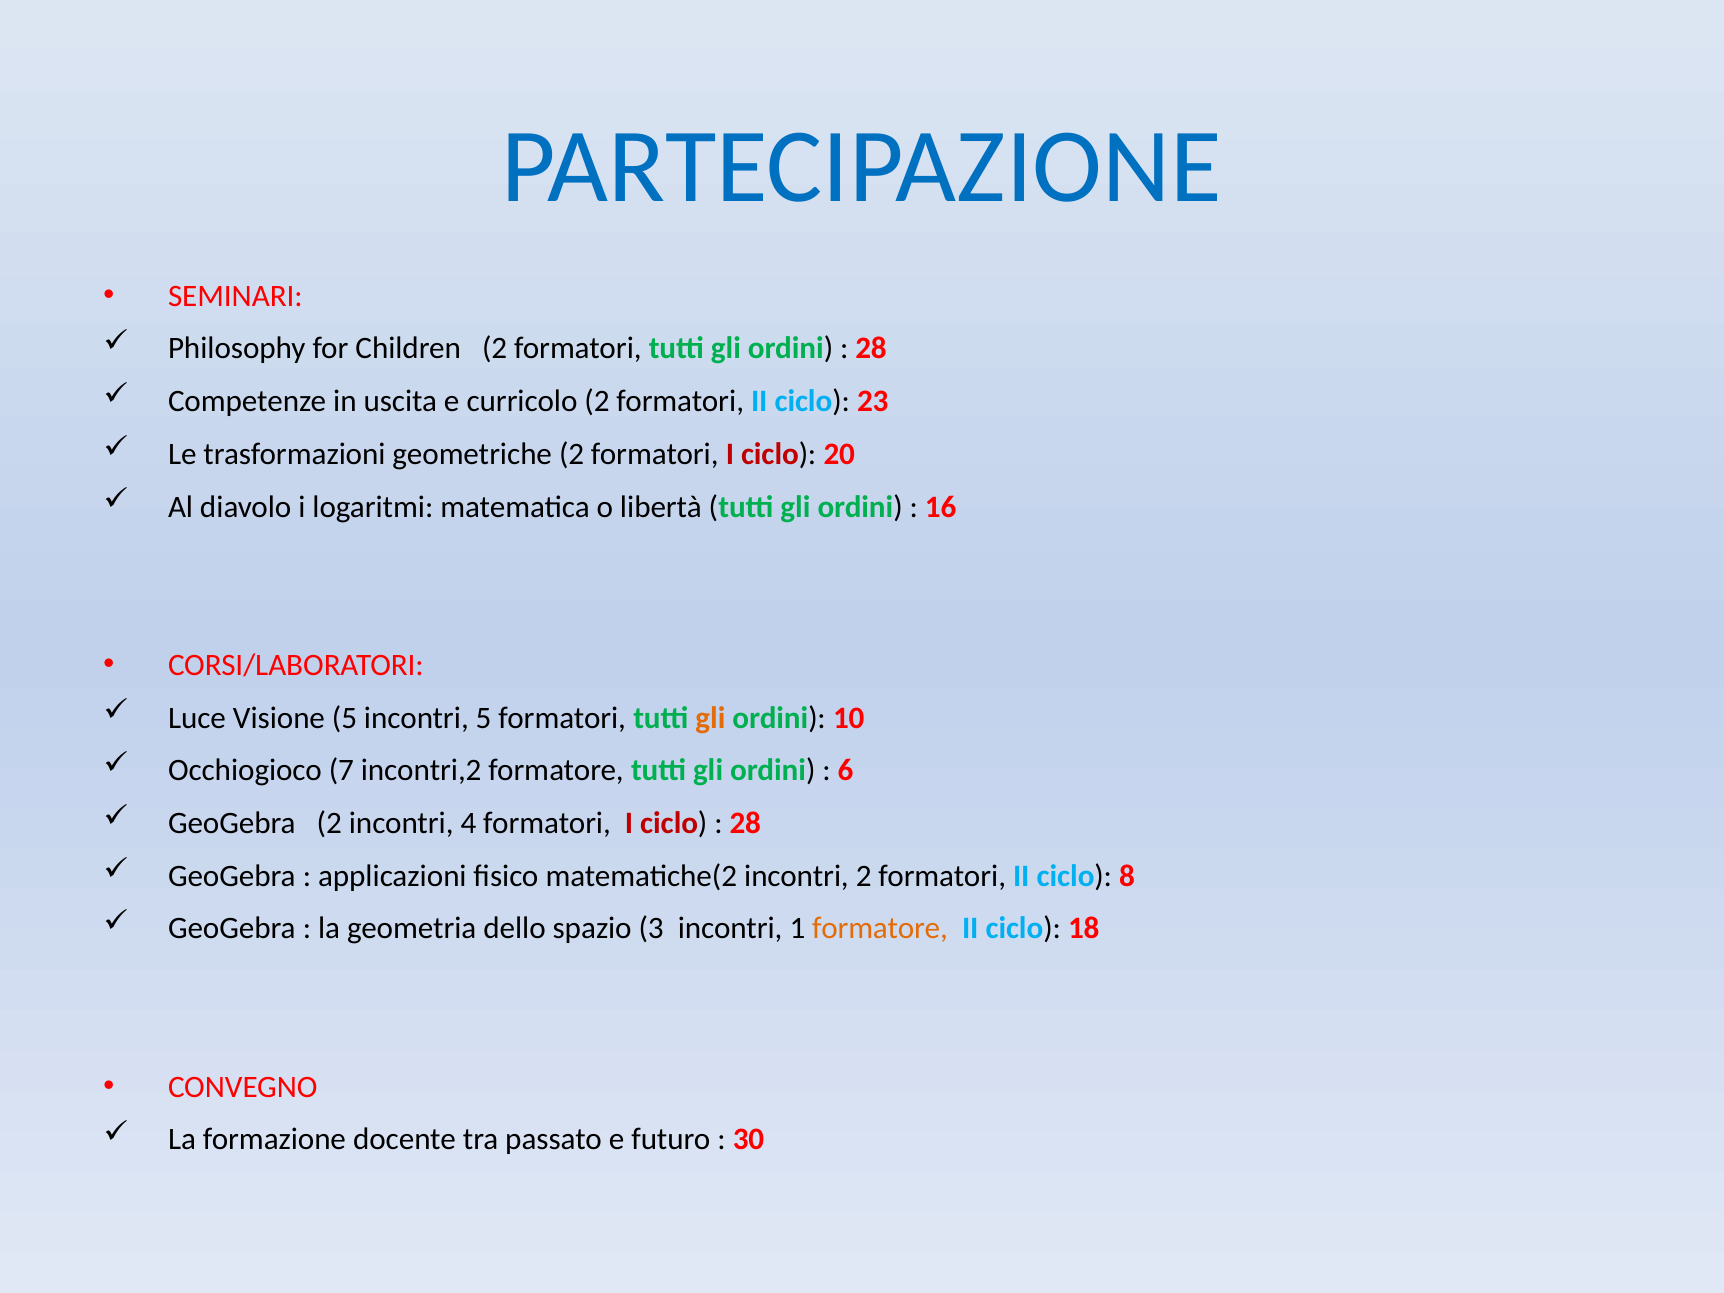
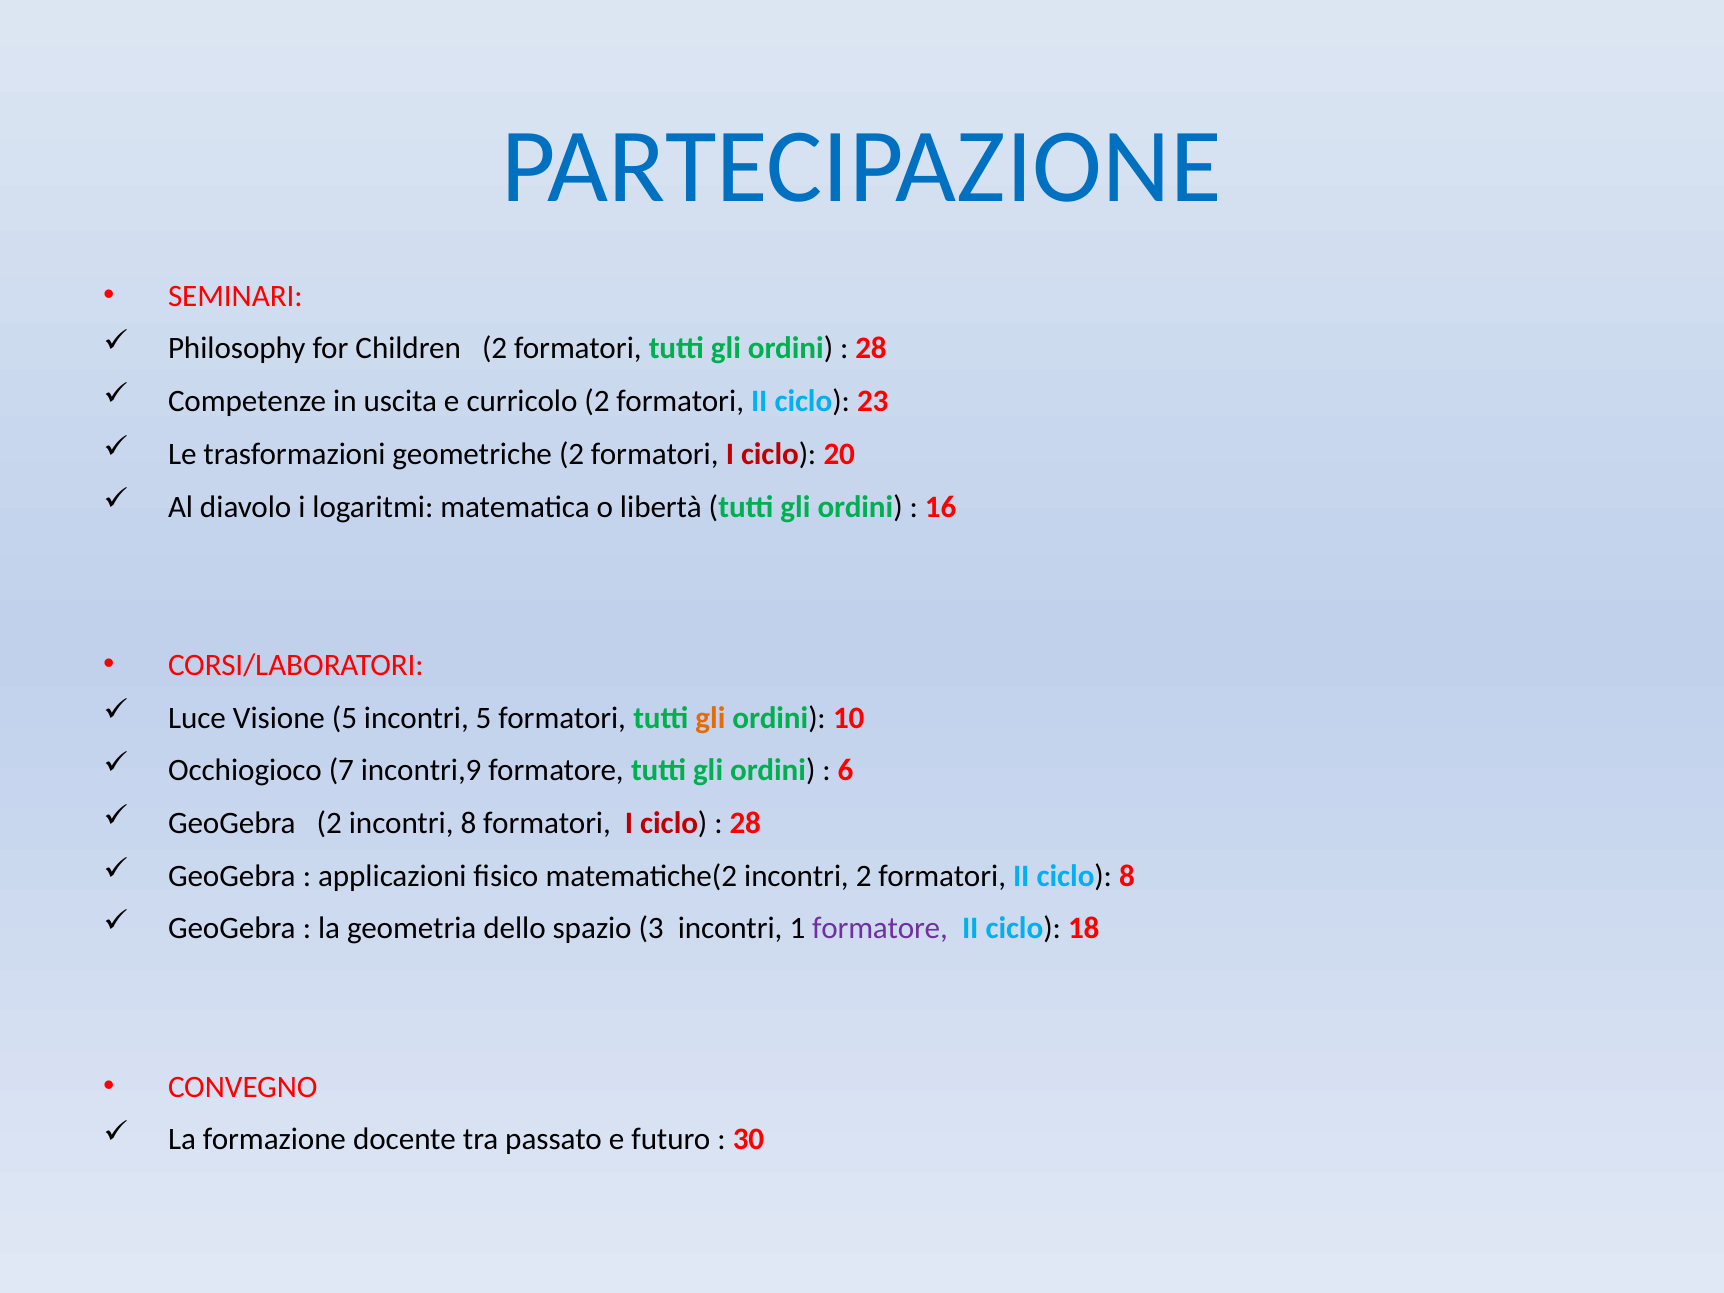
incontri,2: incontri,2 -> incontri,9
incontri 4: 4 -> 8
formatore at (880, 929) colour: orange -> purple
